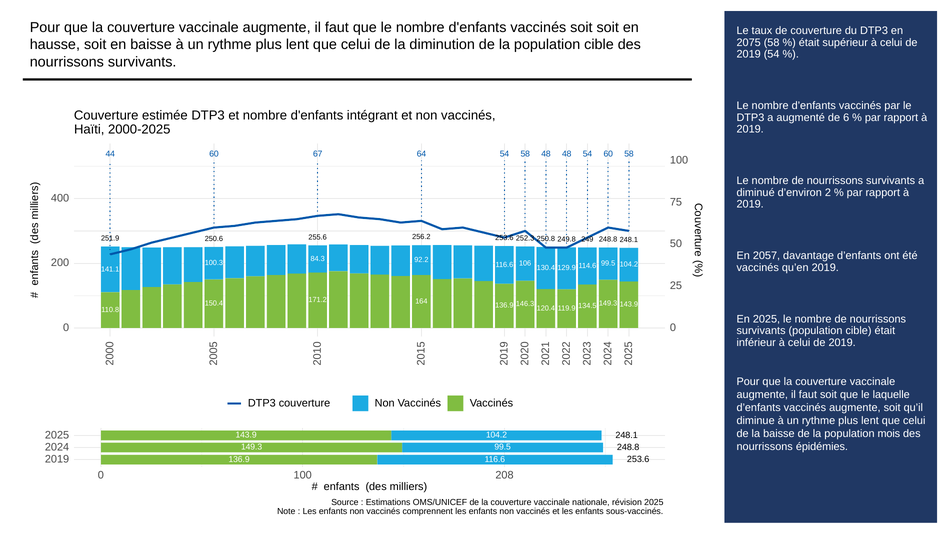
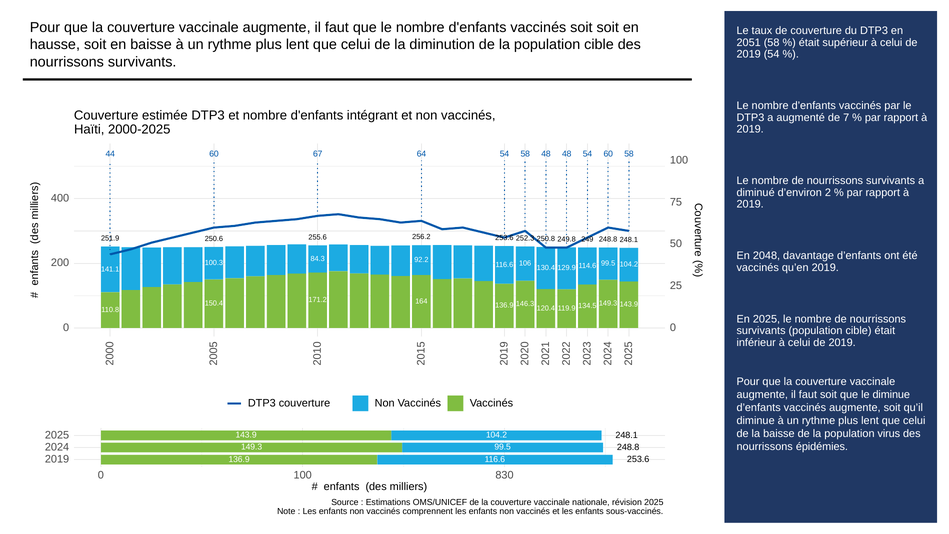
2075: 2075 -> 2051
6: 6 -> 7
2057: 2057 -> 2048
le laquelle: laquelle -> diminue
mois: mois -> virus
208: 208 -> 830
